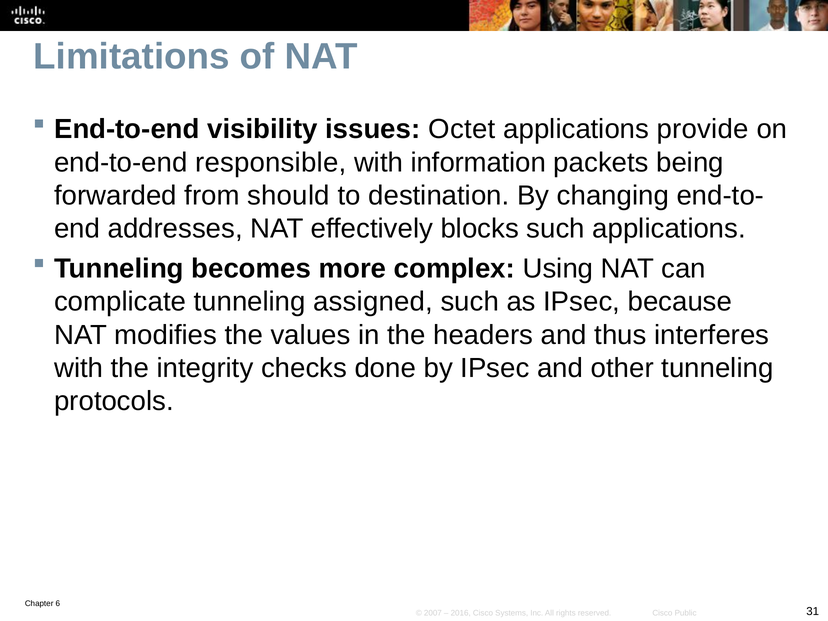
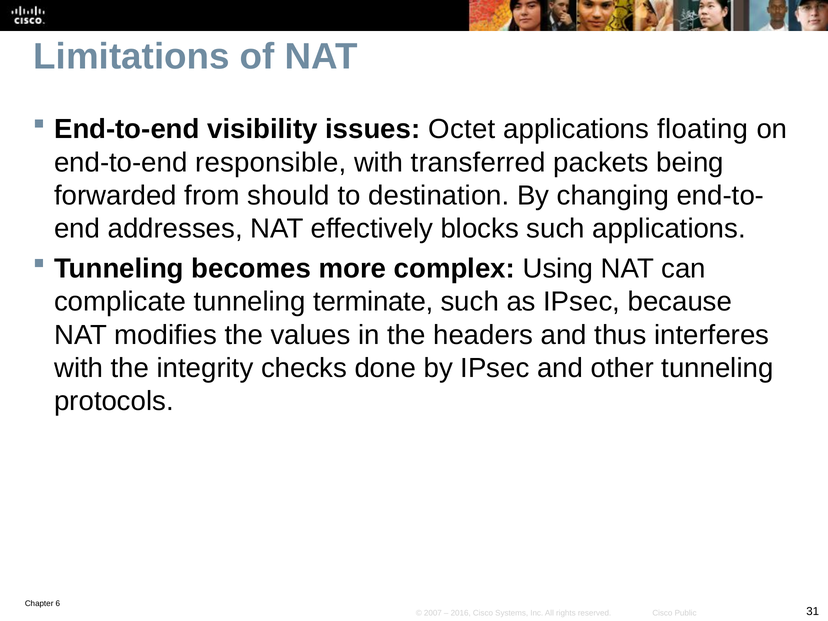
provide: provide -> floating
information: information -> transferred
assigned: assigned -> terminate
